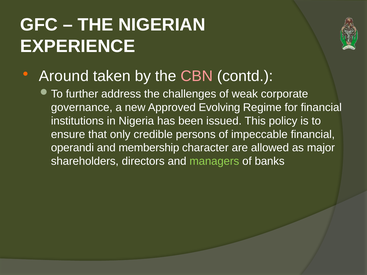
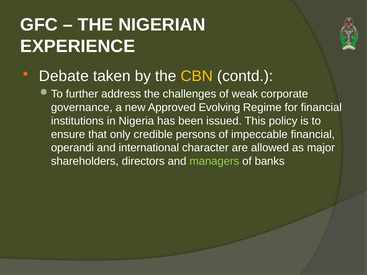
Around: Around -> Debate
CBN colour: pink -> yellow
membership: membership -> international
